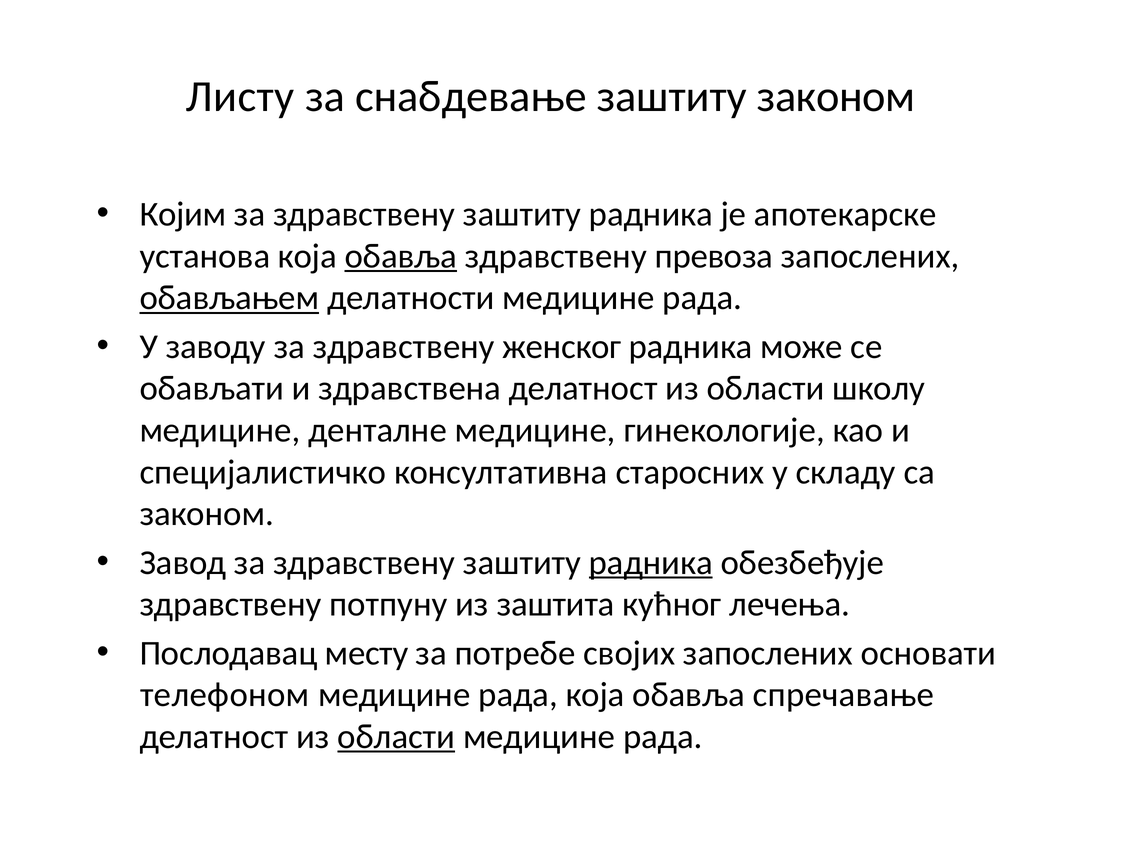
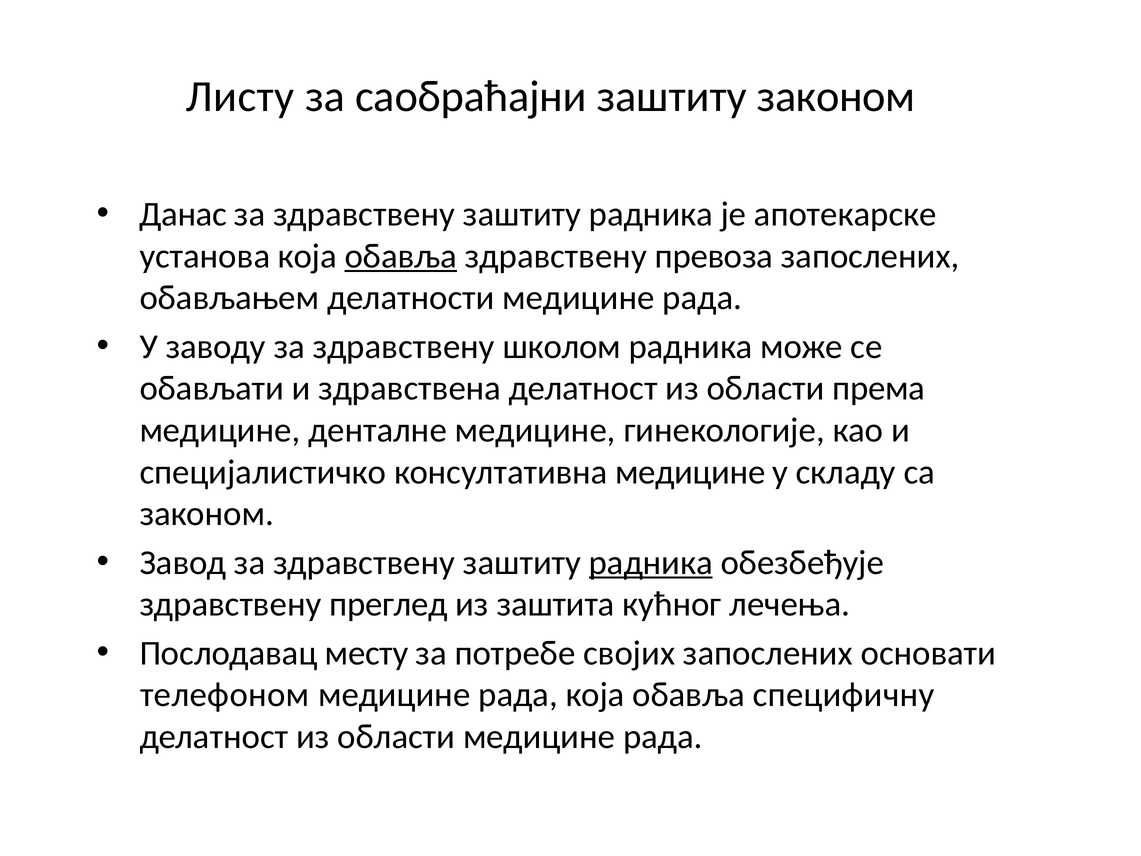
снабдевање: снабдевање -> саобраћајни
Којим: Којим -> Данас
обављањем underline: present -> none
женског: женског -> школом
школу: школу -> према
консултативна старосних: старосних -> медицине
потпуну: потпуну -> преглед
спречавање: спречавање -> специфичну
области at (396, 736) underline: present -> none
